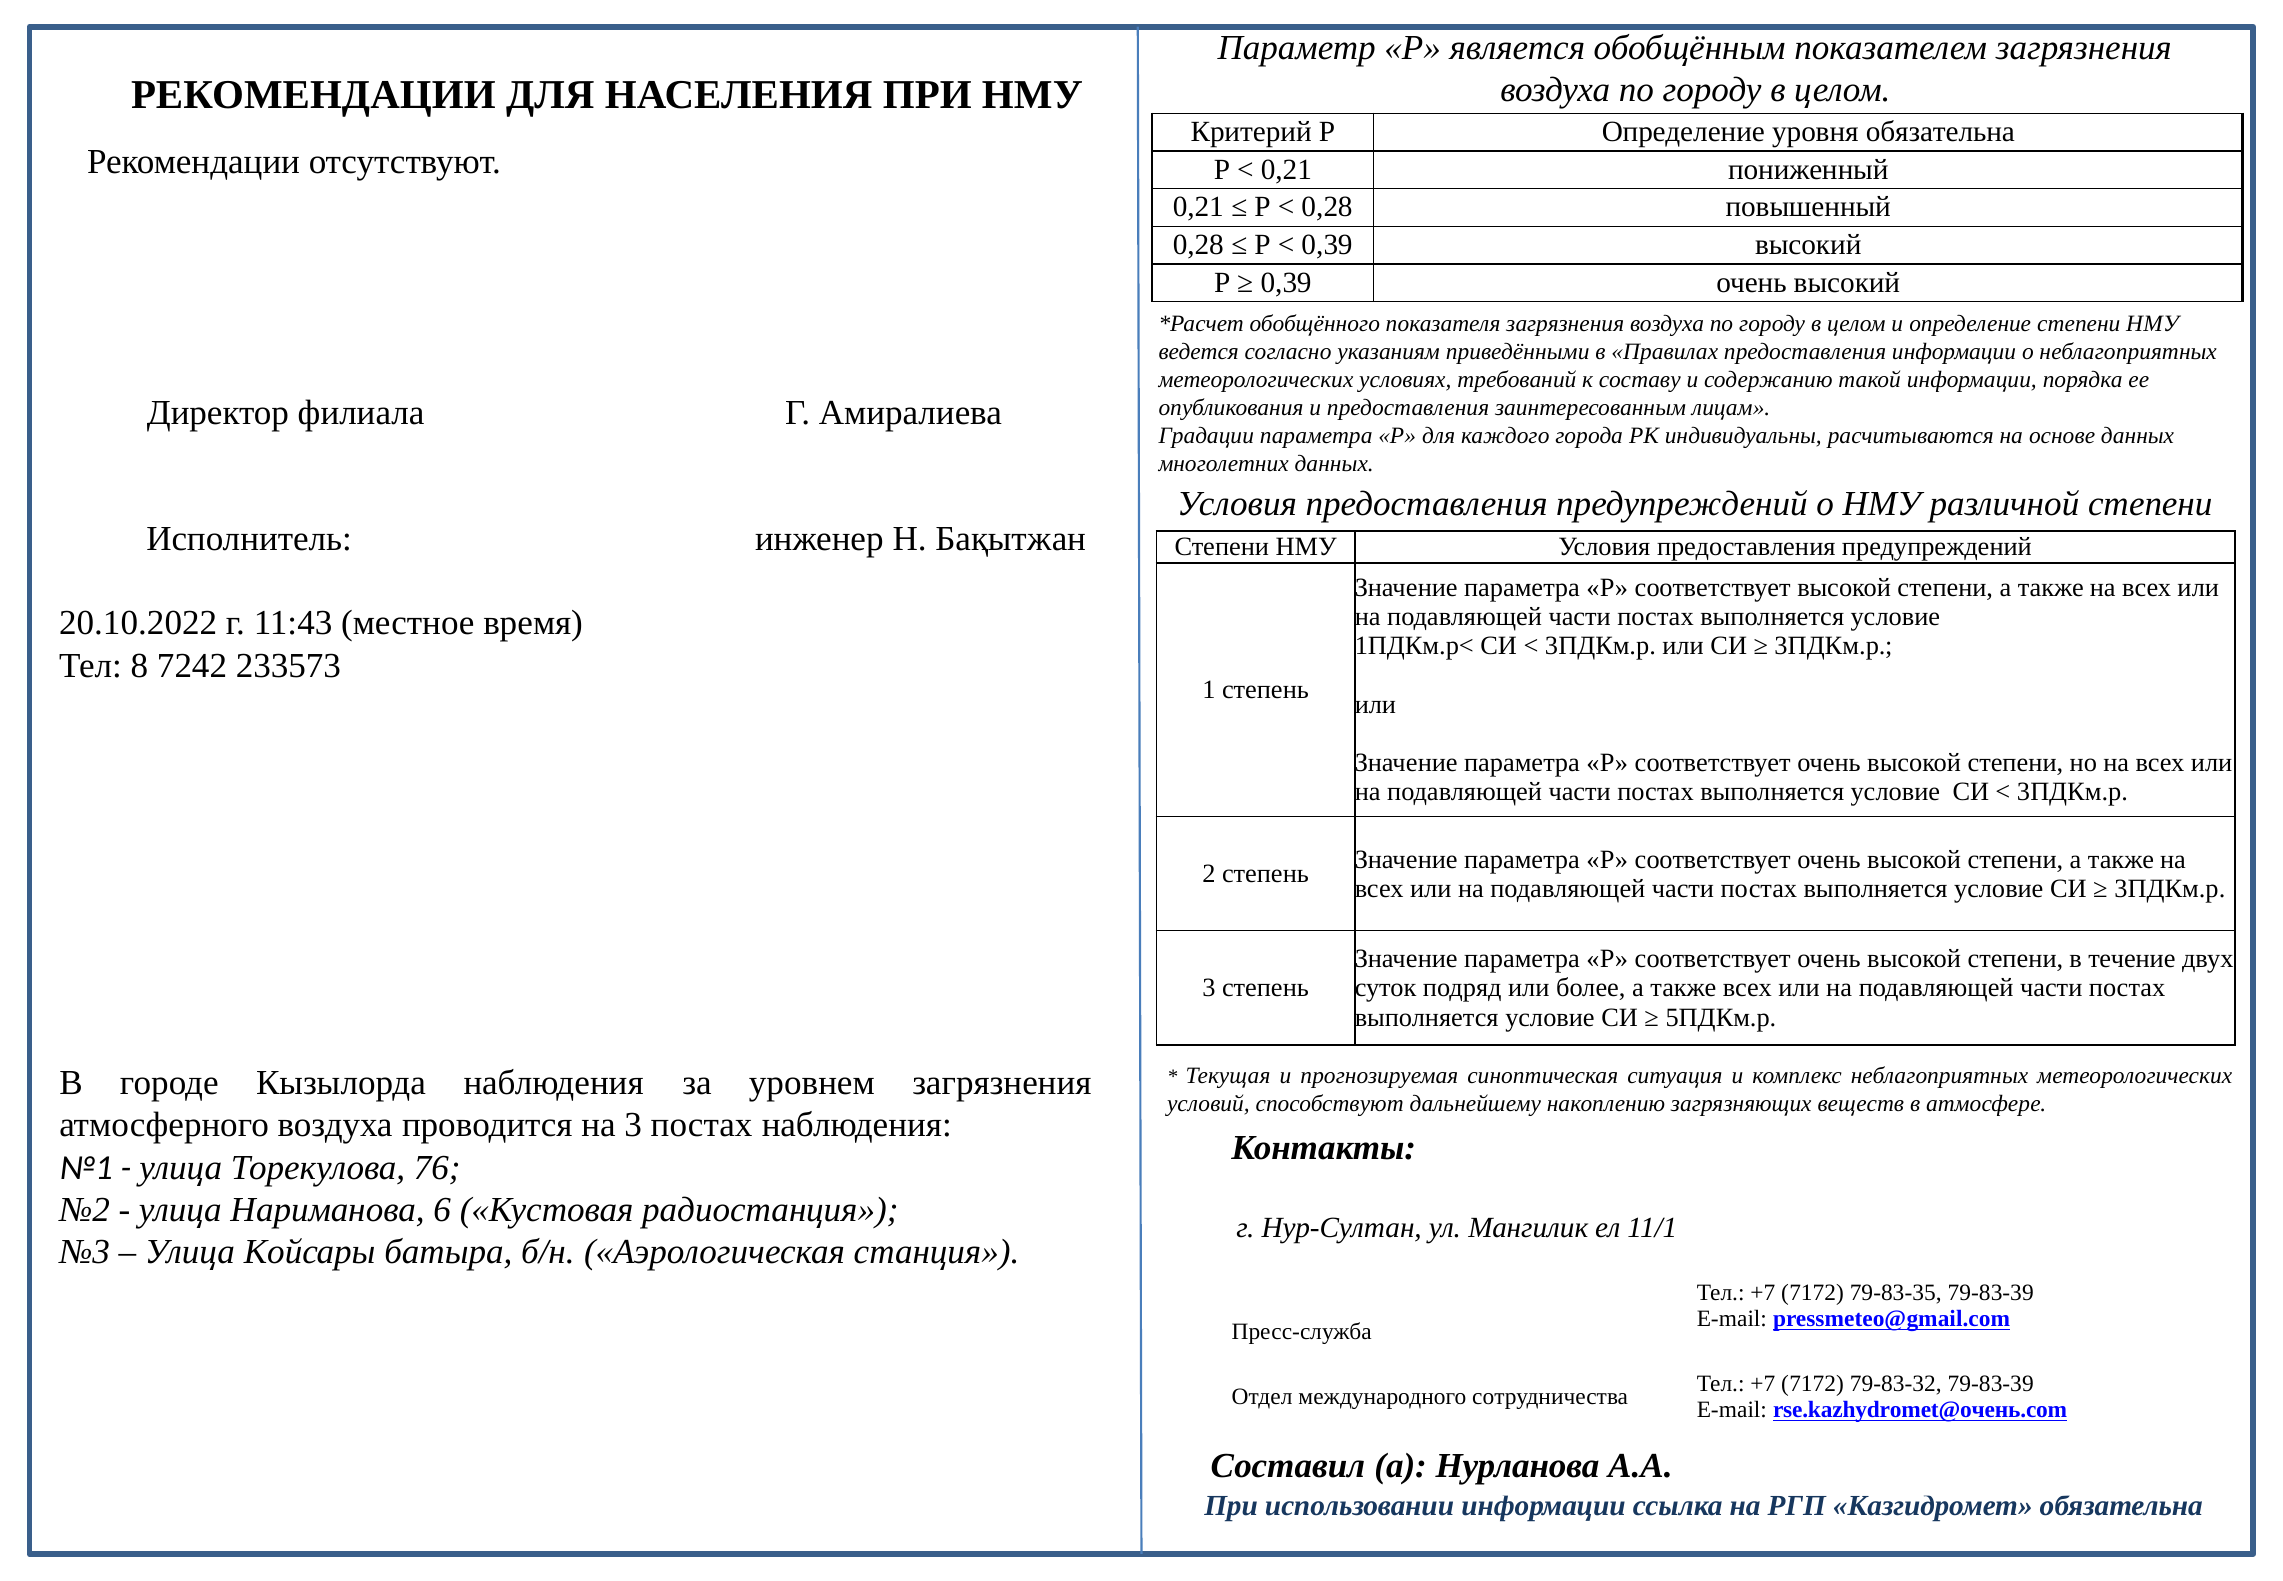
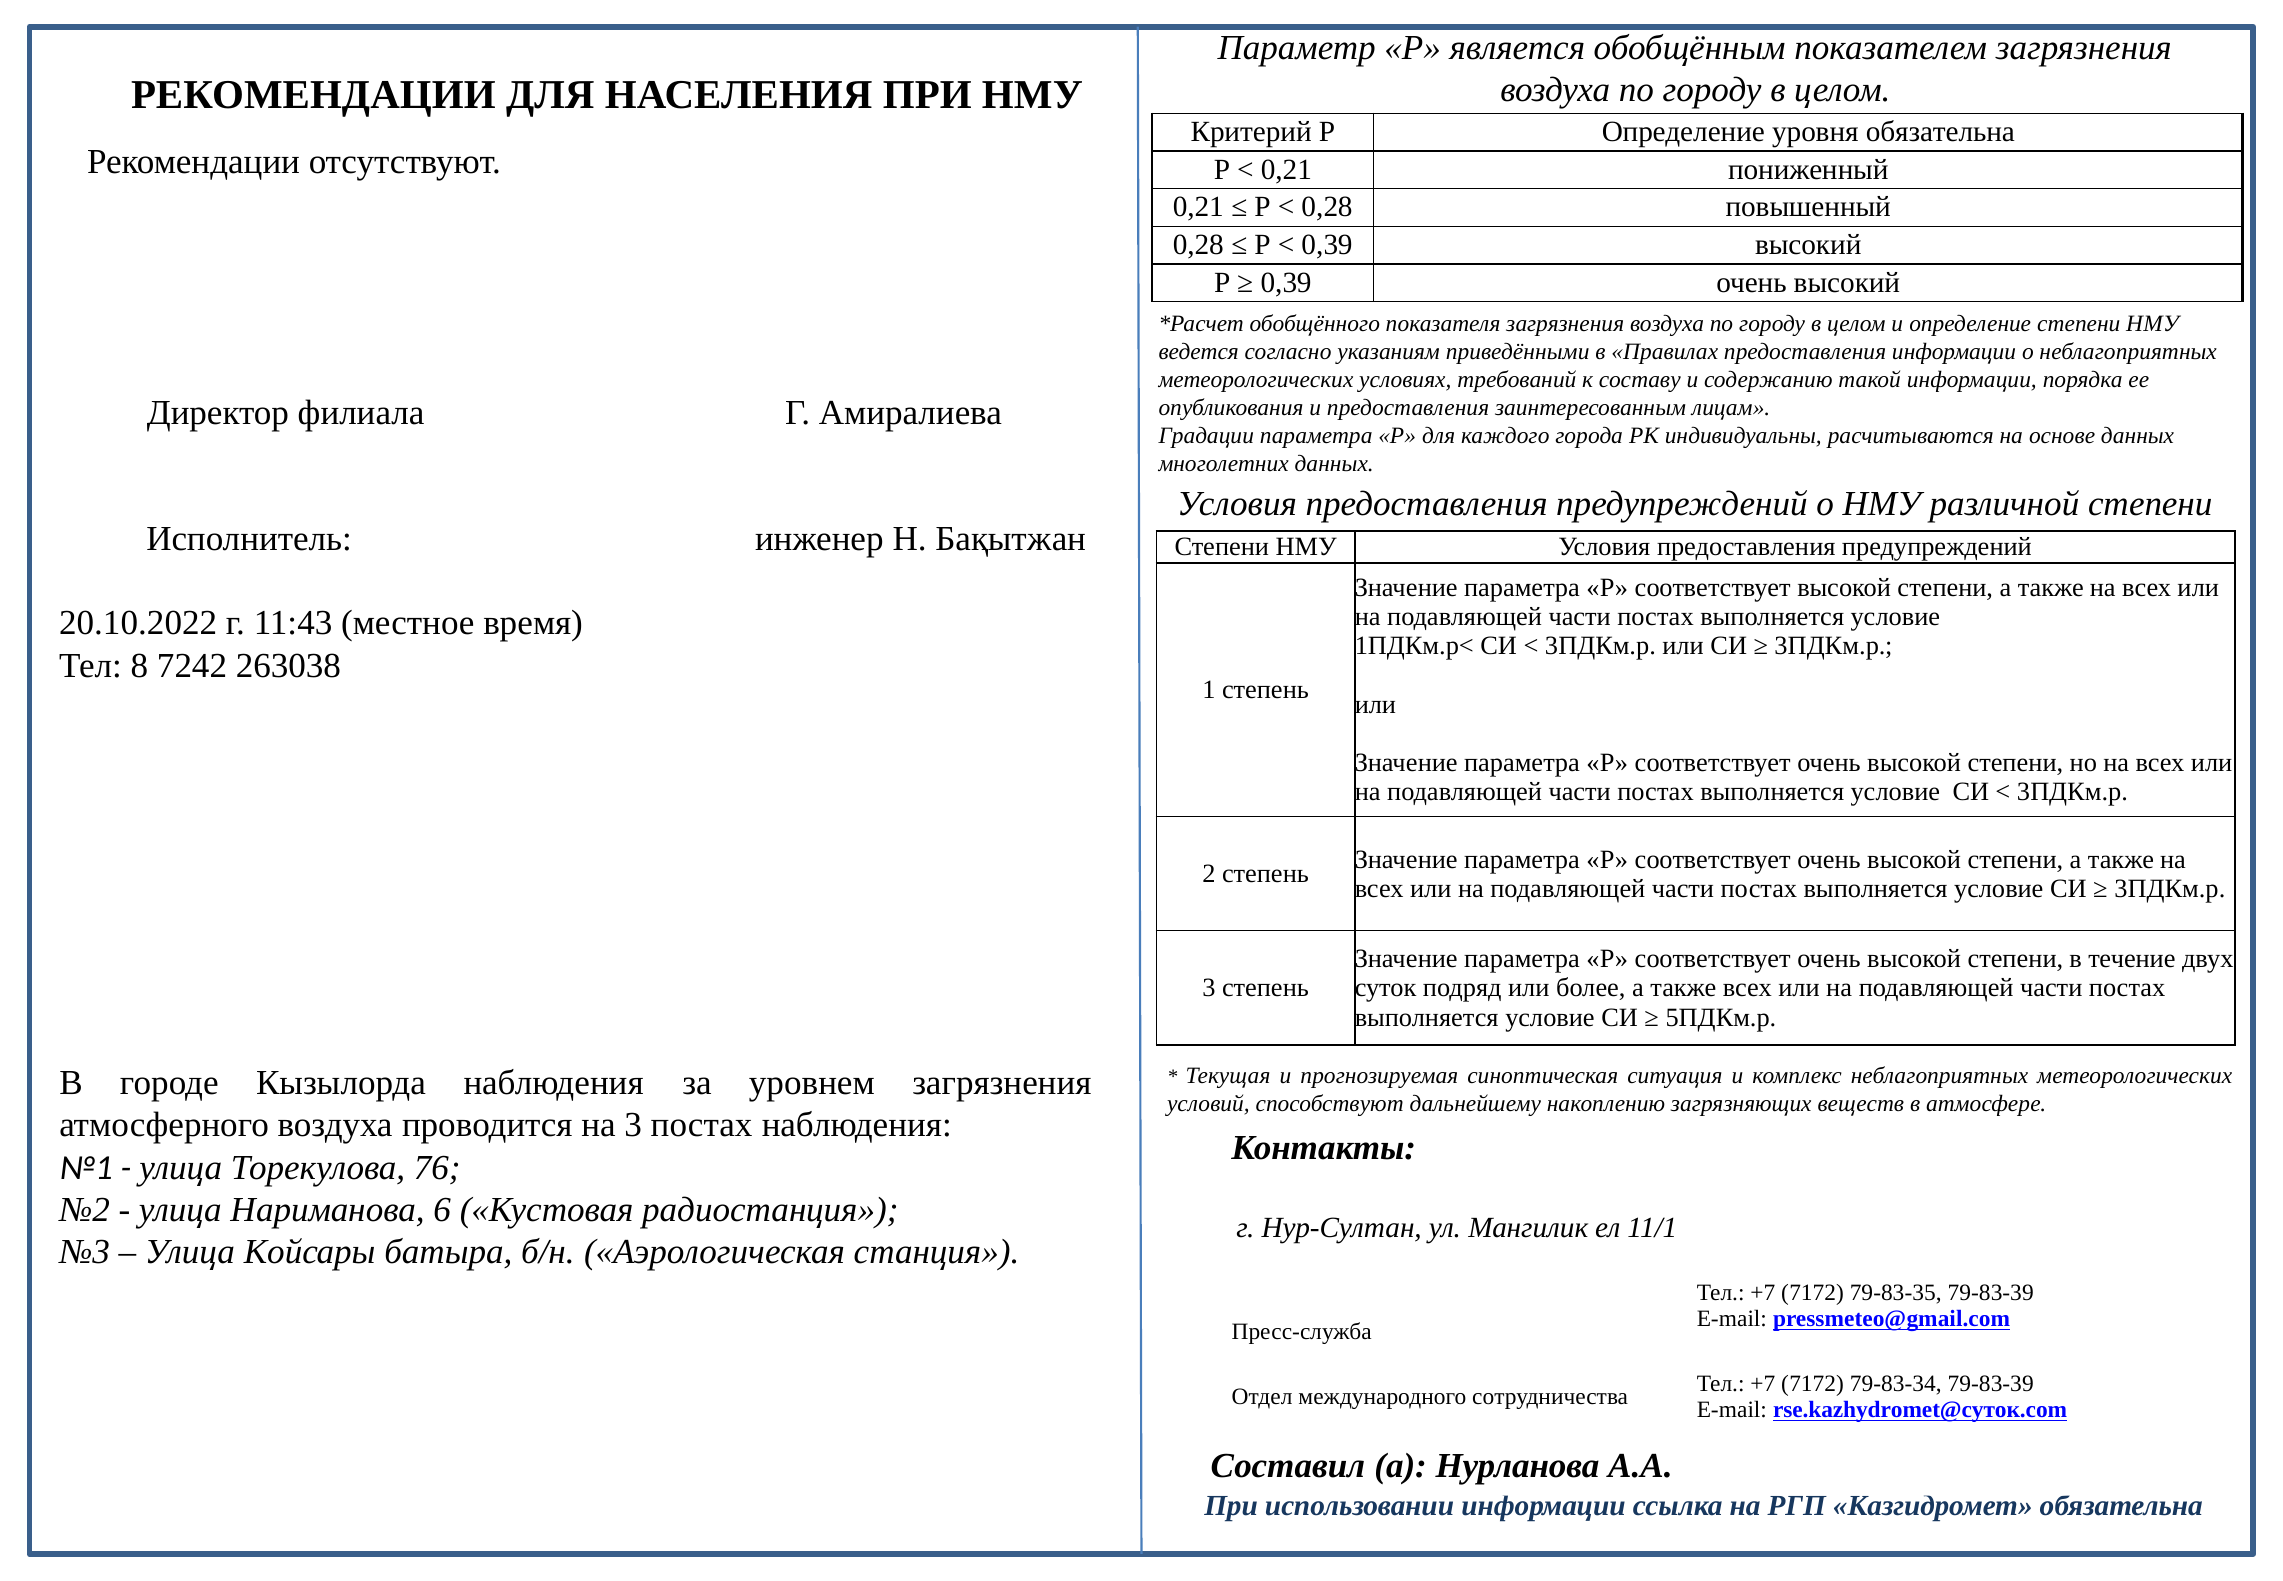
233573: 233573 -> 263038
79-83-32: 79-83-32 -> 79-83-34
rse.kazhydromet@очень.com: rse.kazhydromet@очень.com -> rse.kazhydromet@суток.com
